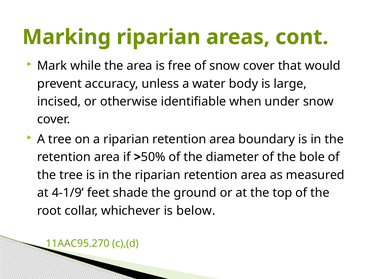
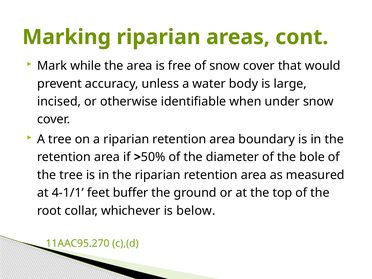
4-1/9: 4-1/9 -> 4-1/1
shade: shade -> buffer
